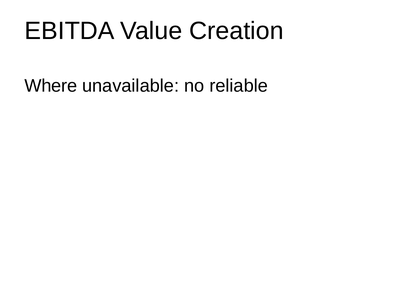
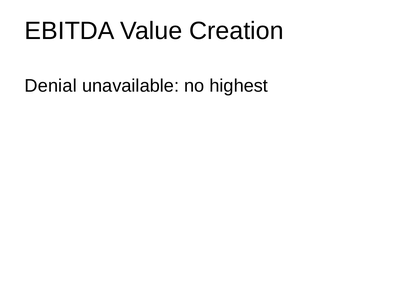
Where: Where -> Denial
reliable: reliable -> highest
